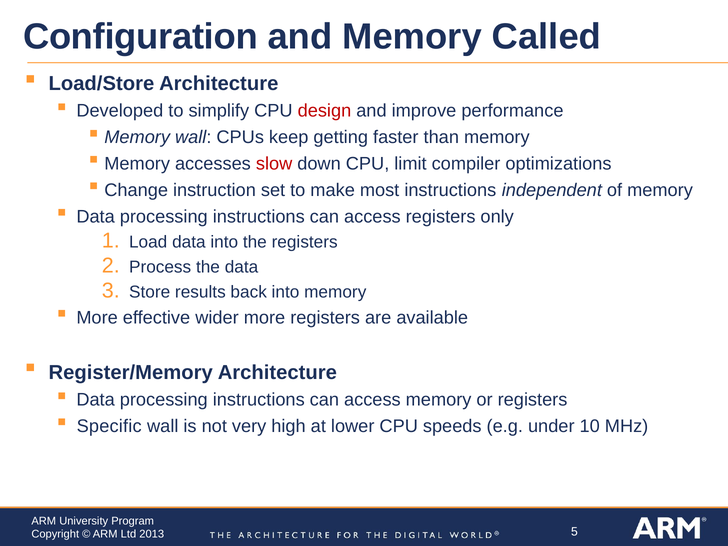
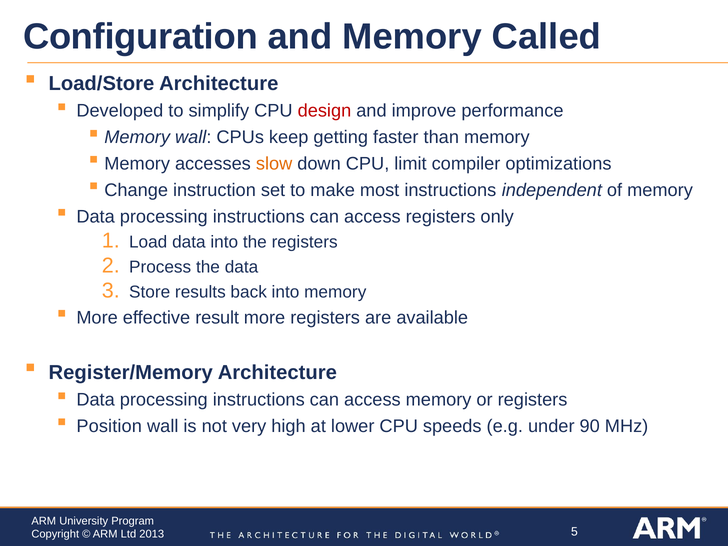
slow colour: red -> orange
wider: wider -> result
Specific: Specific -> Position
10: 10 -> 90
